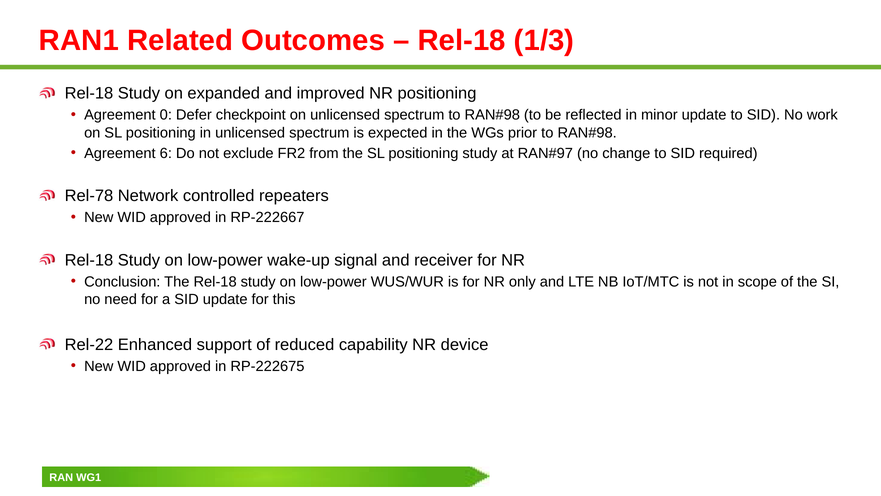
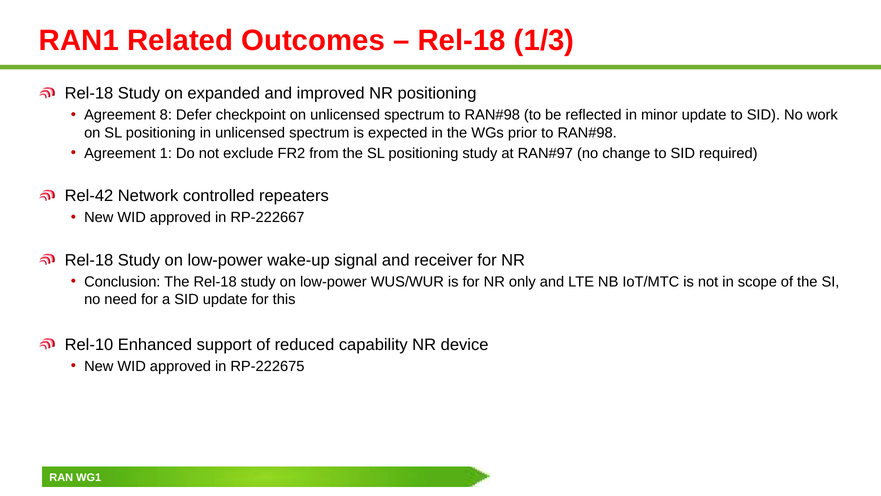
0: 0 -> 8
6: 6 -> 1
Rel-78: Rel-78 -> Rel-42
Rel-22: Rel-22 -> Rel-10
